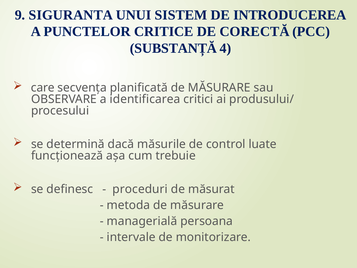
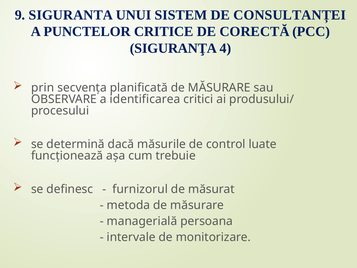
INTRODUCEREA: INTRODUCEREA -> CONSULTANȚEI
SUBSTANȚĂ: SUBSTANȚĂ -> SIGURANŢA
care: care -> prin
proceduri: proceduri -> furnizorul
